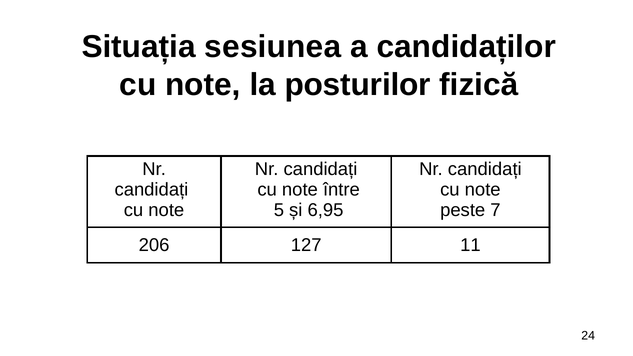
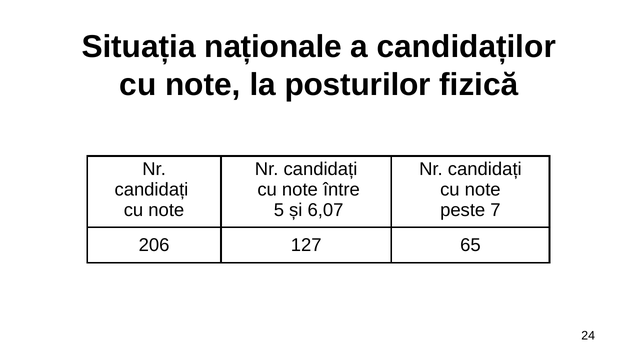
sesiunea: sesiunea -> naționale
6,95: 6,95 -> 6,07
11: 11 -> 65
